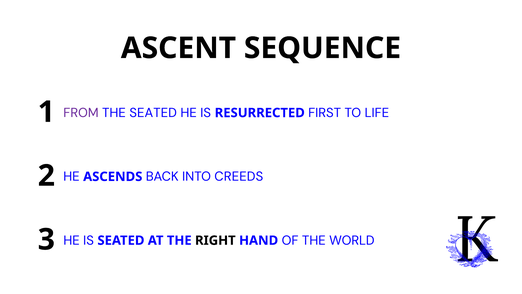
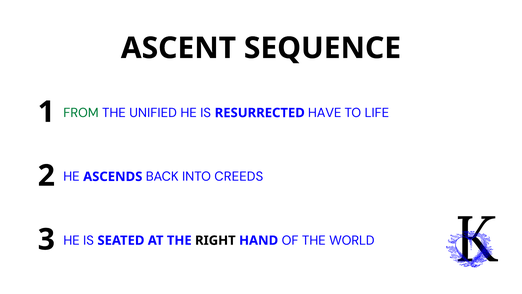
FROM colour: purple -> green
THE SEATED: SEATED -> UNIFIED
FIRST: FIRST -> HAVE
